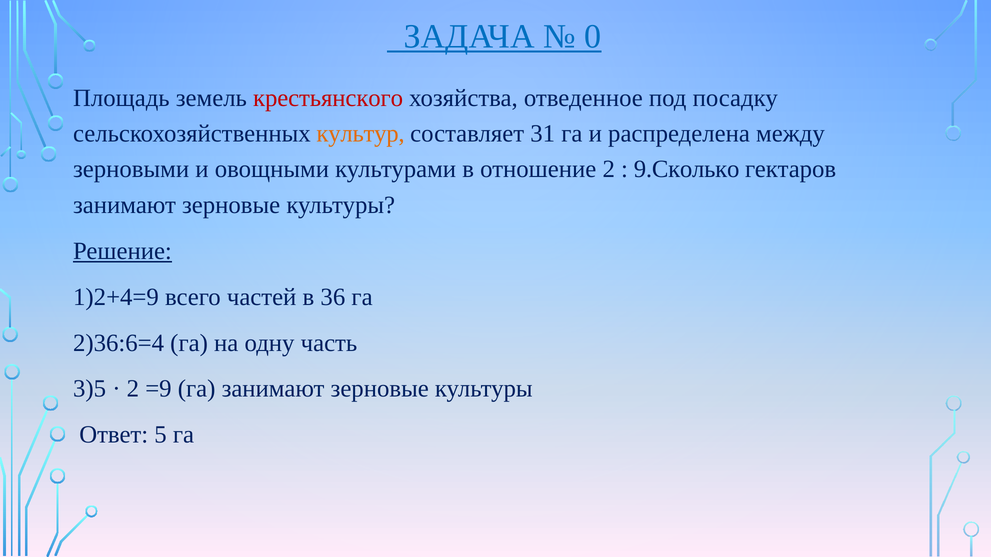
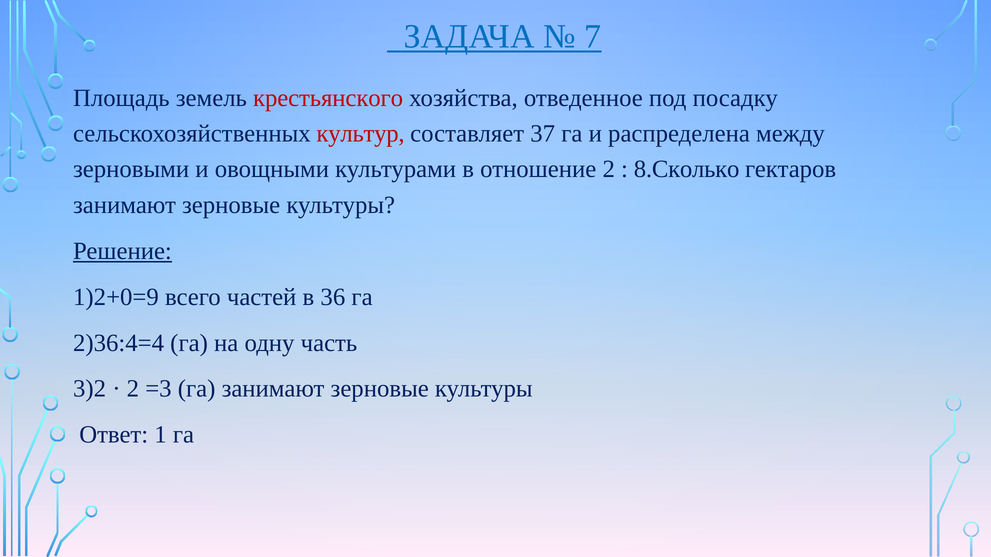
0: 0 -> 7
культур colour: orange -> red
31: 31 -> 37
9.Сколько: 9.Сколько -> 8.Сколько
1)2+4=9: 1)2+4=9 -> 1)2+0=9
2)36:6=4: 2)36:6=4 -> 2)36:4=4
3)5: 3)5 -> 3)2
=9: =9 -> =3
5: 5 -> 1
